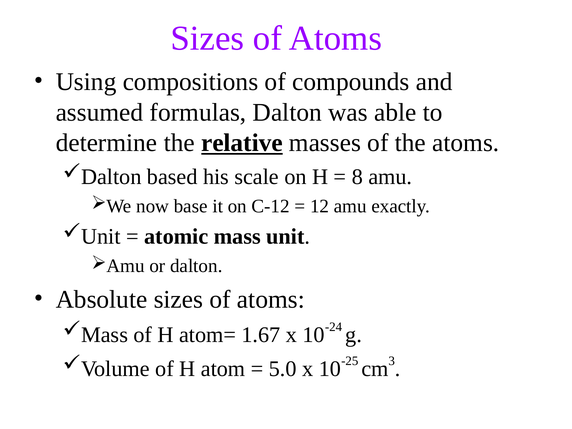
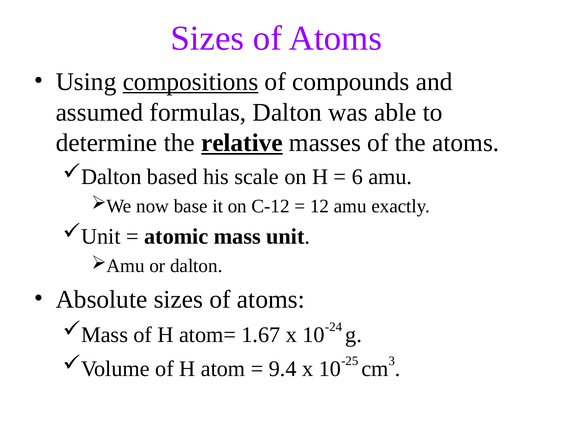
compositions underline: none -> present
8: 8 -> 6
5.0: 5.0 -> 9.4
